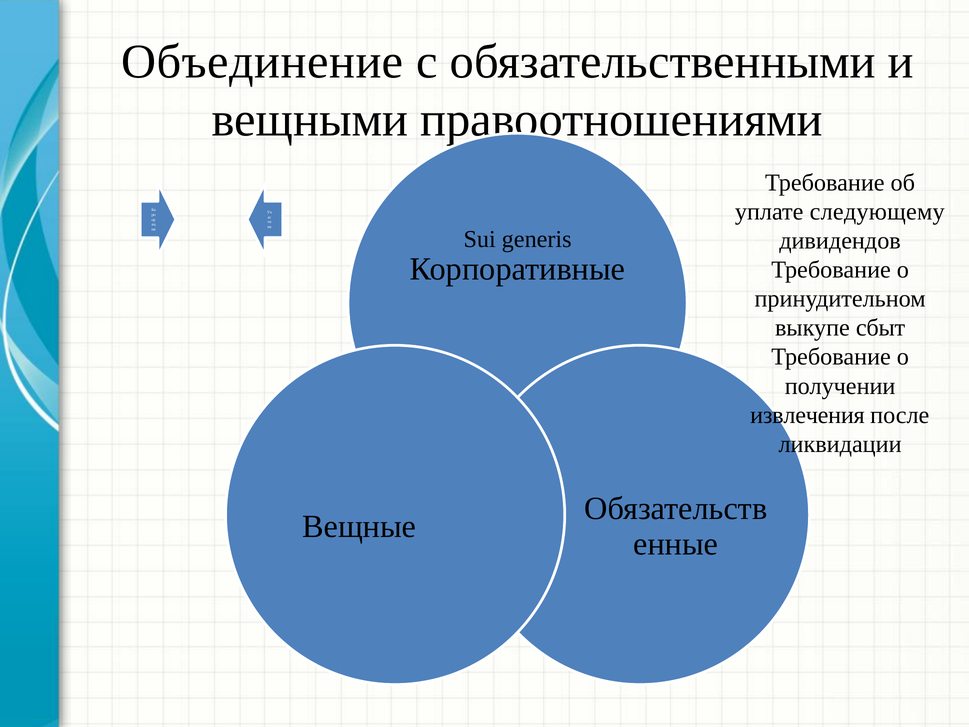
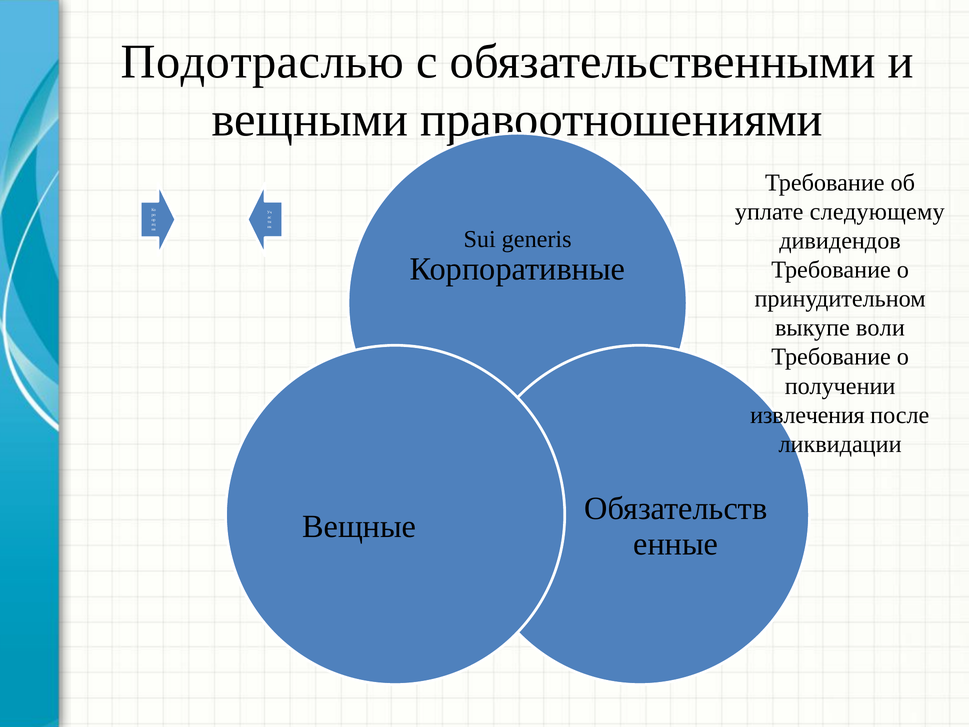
Объединение: Объединение -> Подотраслью
сбыт: сбыт -> воли
